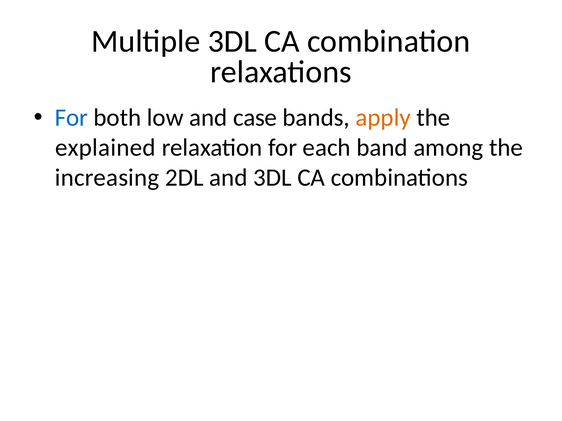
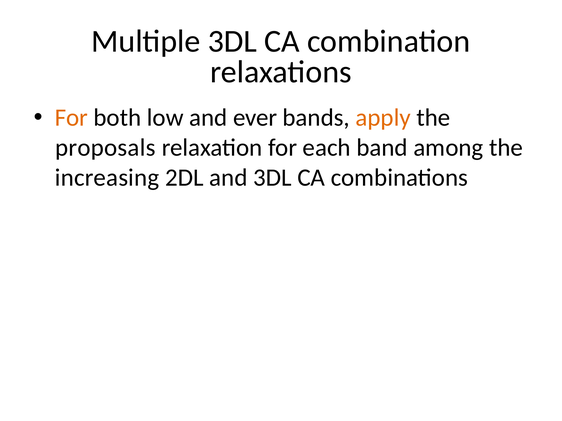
For at (71, 118) colour: blue -> orange
case: case -> ever
explained: explained -> proposals
